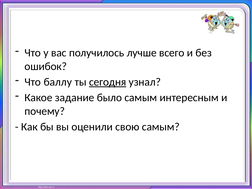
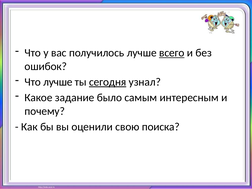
всего underline: none -> present
Что баллу: баллу -> лучше
свою самым: самым -> поиска
